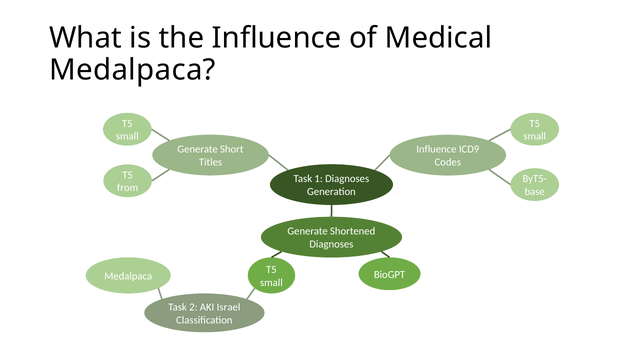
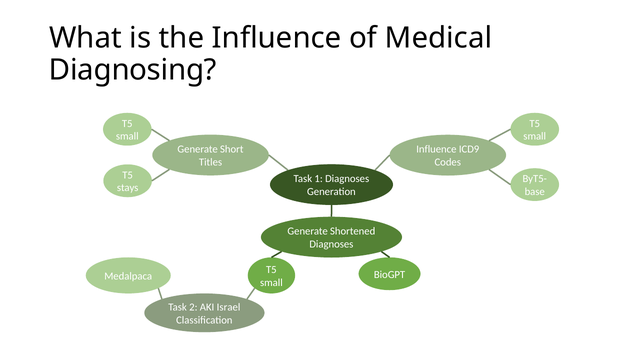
Medalpaca at (132, 70): Medalpaca -> Diagnosing
from: from -> stays
